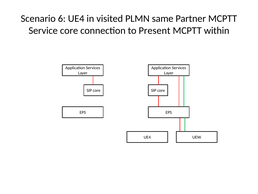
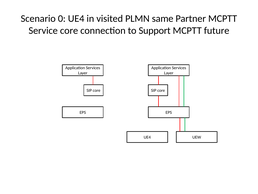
6: 6 -> 0
Present: Present -> Support
within: within -> future
